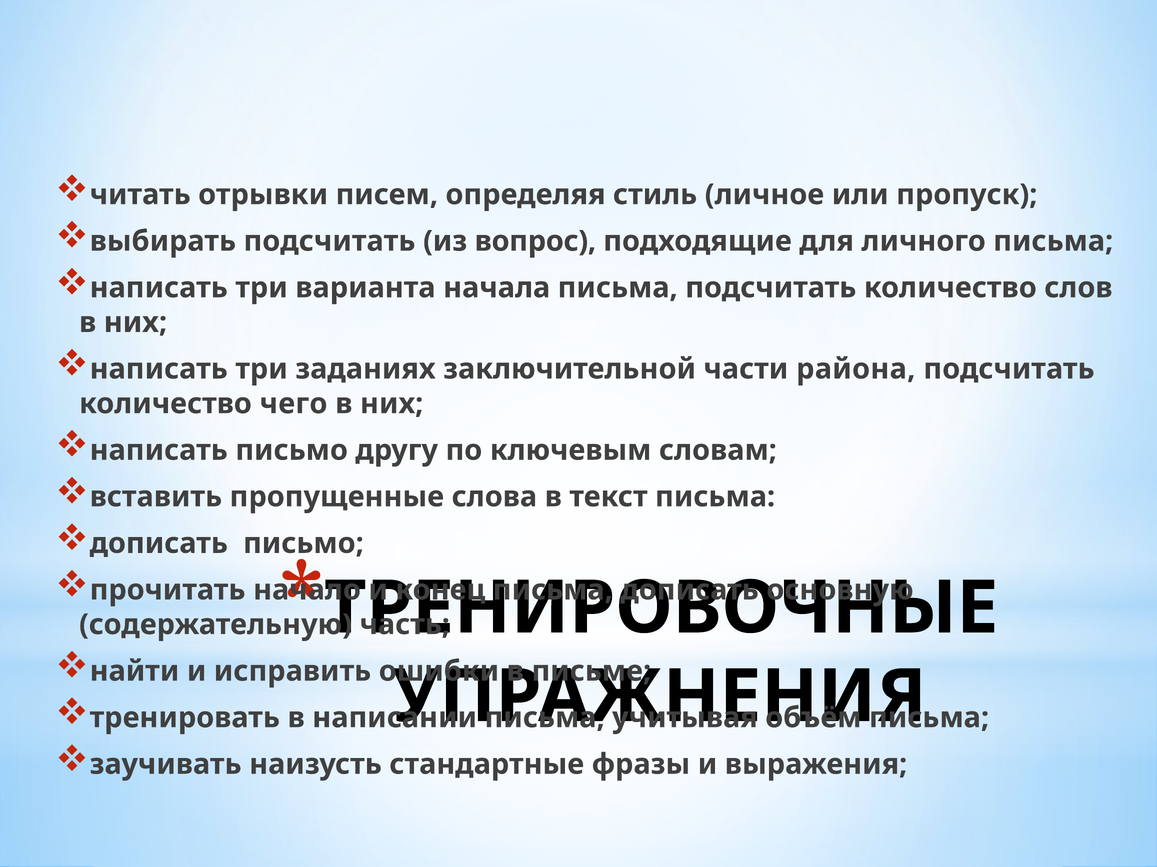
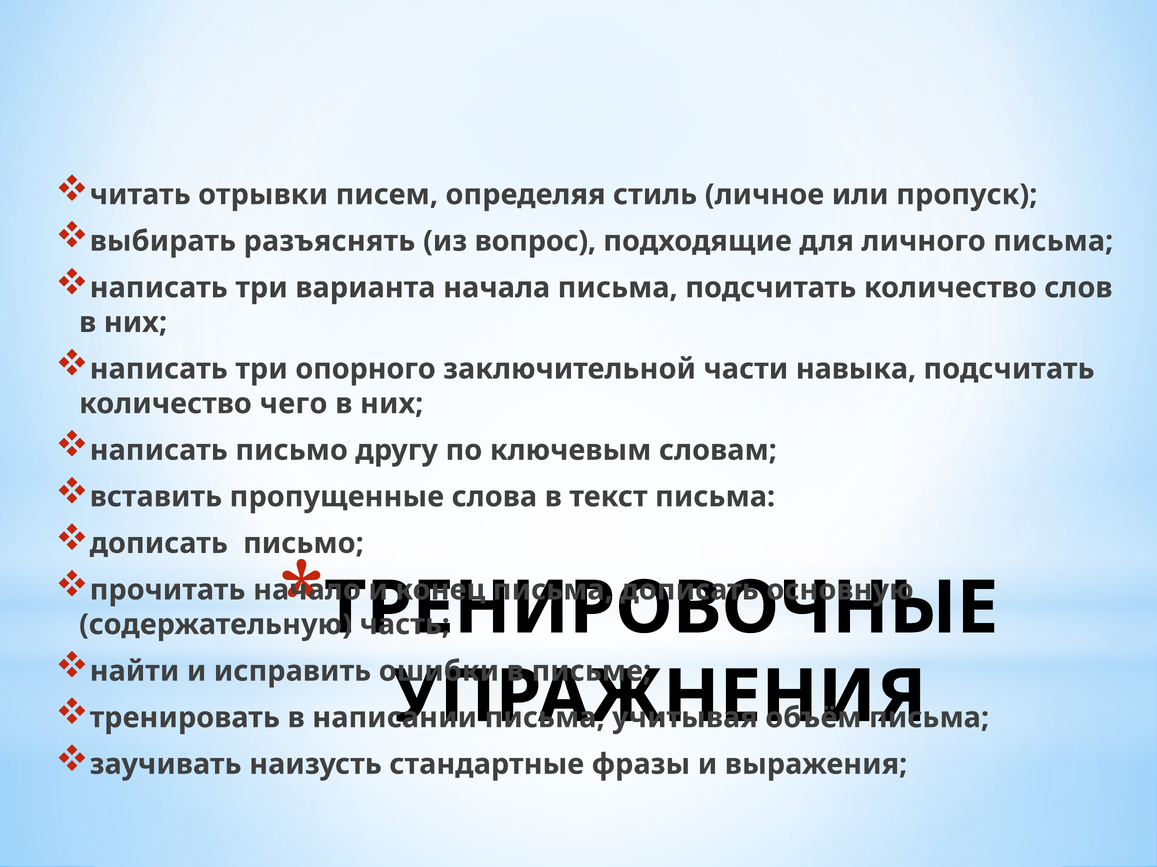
выбирать подсчитать: подсчитать -> разъяснять
заданиях: заданиях -> опорного
района: района -> навыка
